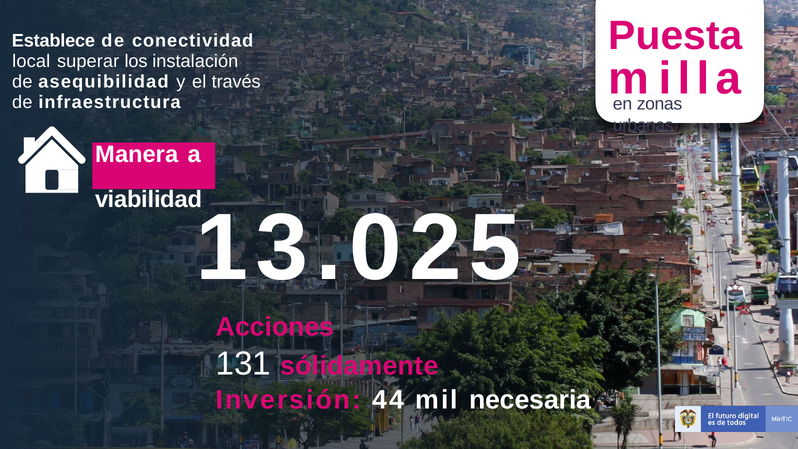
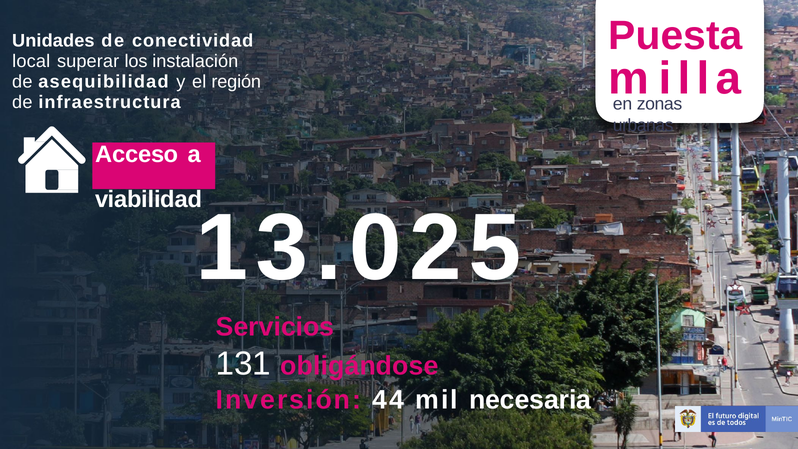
Establece: Establece -> Unidades
través: través -> región
Manera: Manera -> Acceso
Acciones: Acciones -> Servicios
sólidamente: sólidamente -> obligándose
